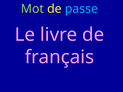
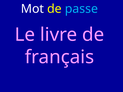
Mot colour: light green -> white
